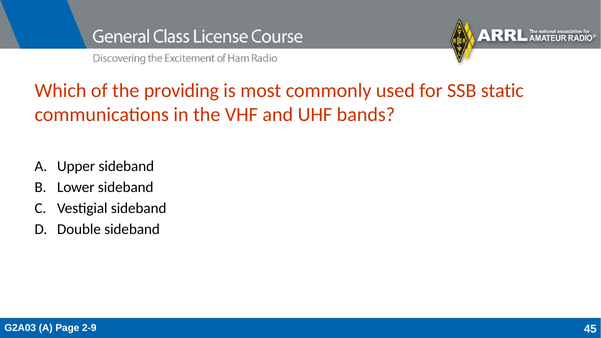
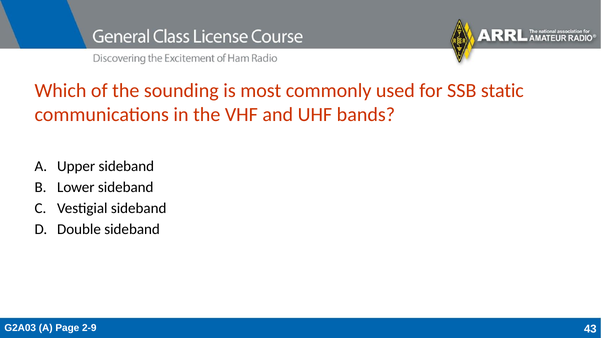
providing: providing -> sounding
45: 45 -> 43
